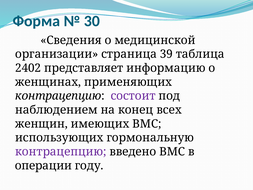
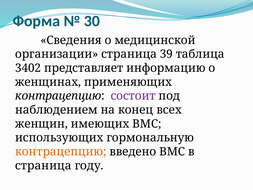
2402: 2402 -> 3402
контрацепцию at (61, 151) colour: purple -> orange
операции at (43, 165): операции -> страница
